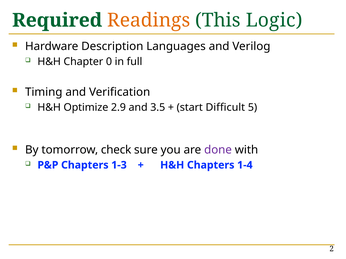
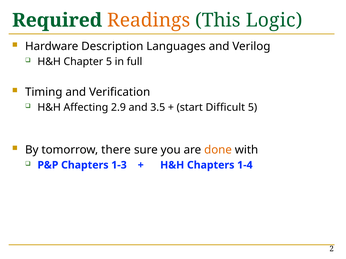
Chapter 0: 0 -> 5
Optimize: Optimize -> Affecting
check: check -> there
done colour: purple -> orange
